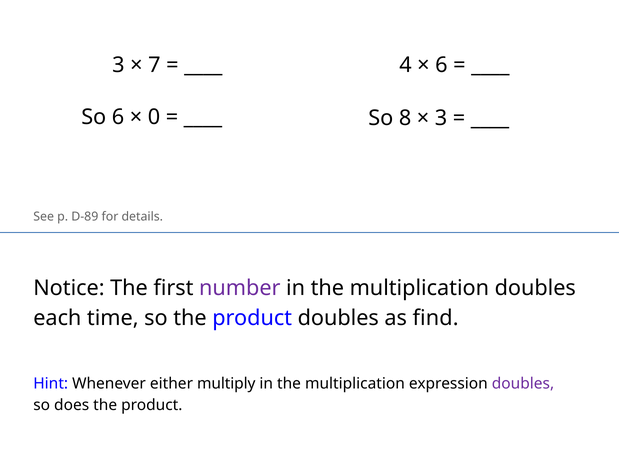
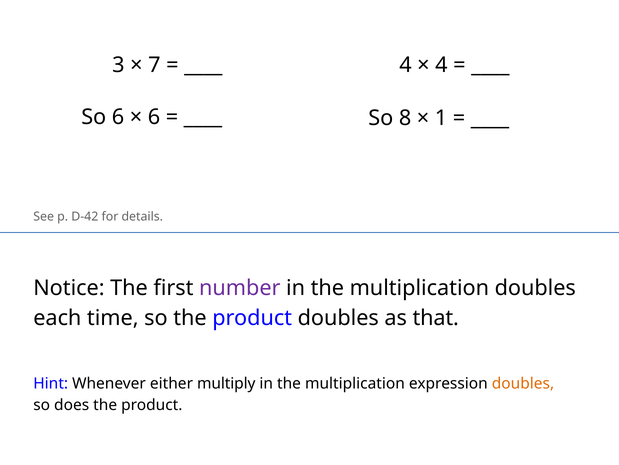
6 at (441, 65): 6 -> 4
0 at (154, 117): 0 -> 6
3 at (441, 118): 3 -> 1
D-89: D-89 -> D-42
find: find -> that
doubles at (523, 383) colour: purple -> orange
